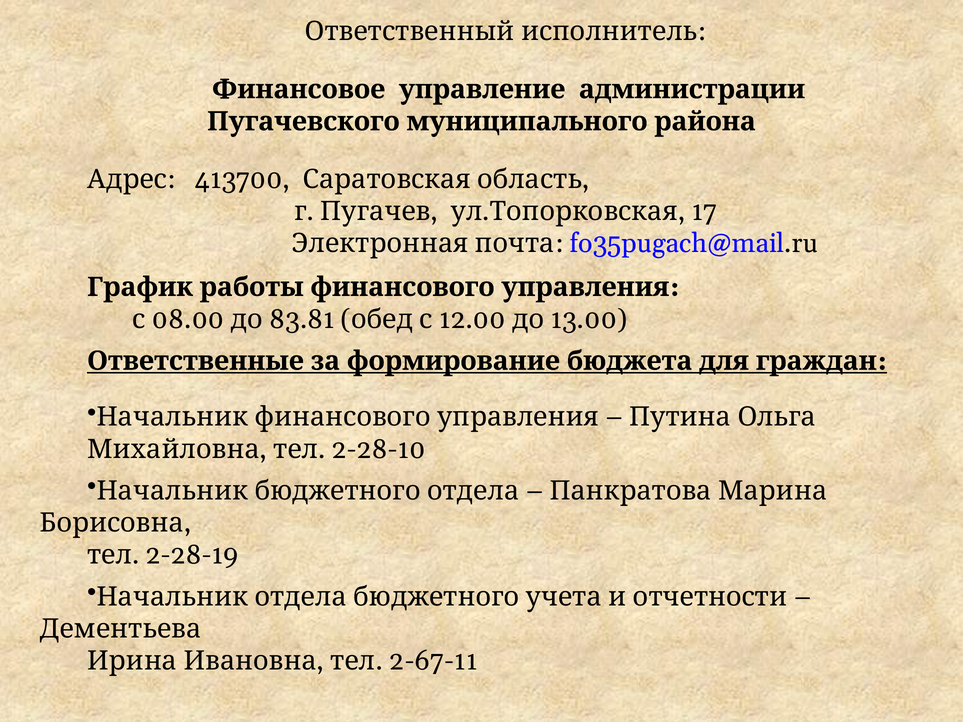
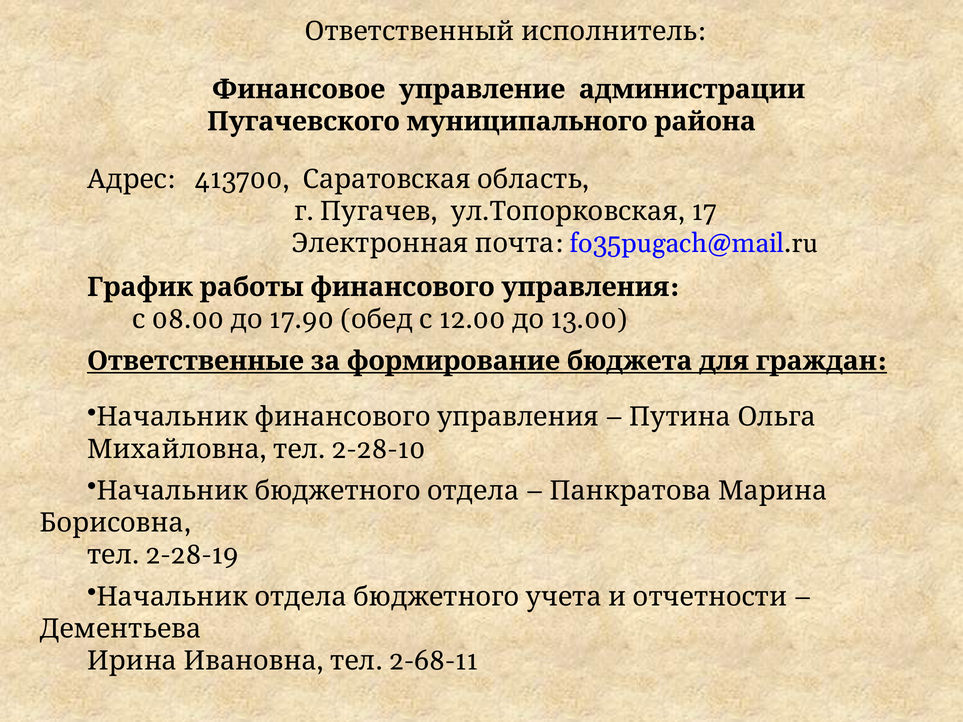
83.81: 83.81 -> 17.90
2-67-11: 2-67-11 -> 2-68-11
